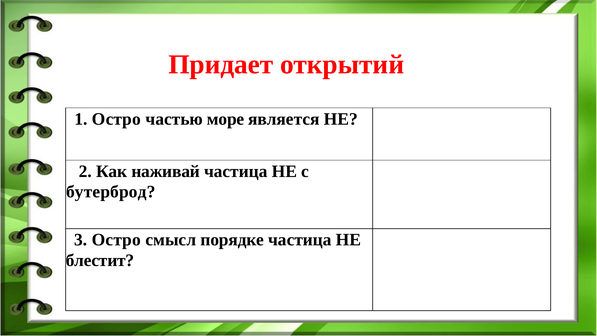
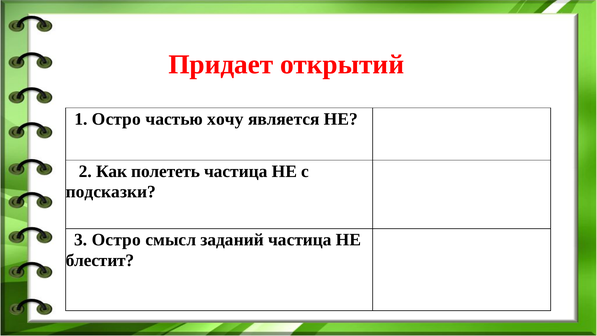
море: море -> хочу
наживай: наживай -> полететь
бутерброд: бутерброд -> подсказки
порядке: порядке -> заданий
